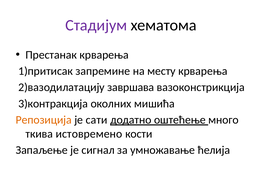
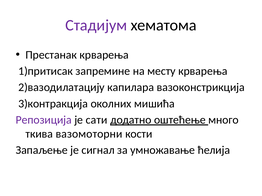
завршава: завршава -> капилара
Репозиција colour: orange -> purple
истовремено: истовремено -> вазомоторни
